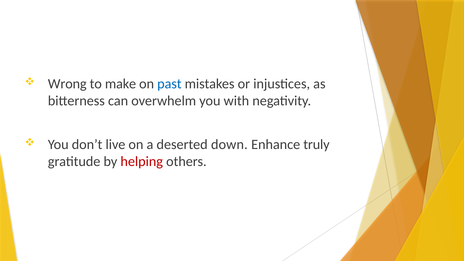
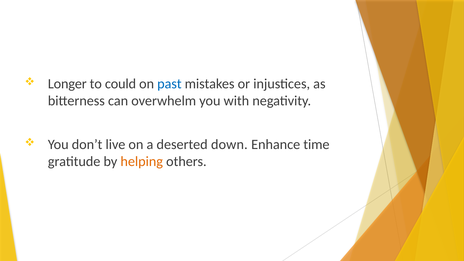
Wrong: Wrong -> Longer
make: make -> could
truly: truly -> time
helping colour: red -> orange
